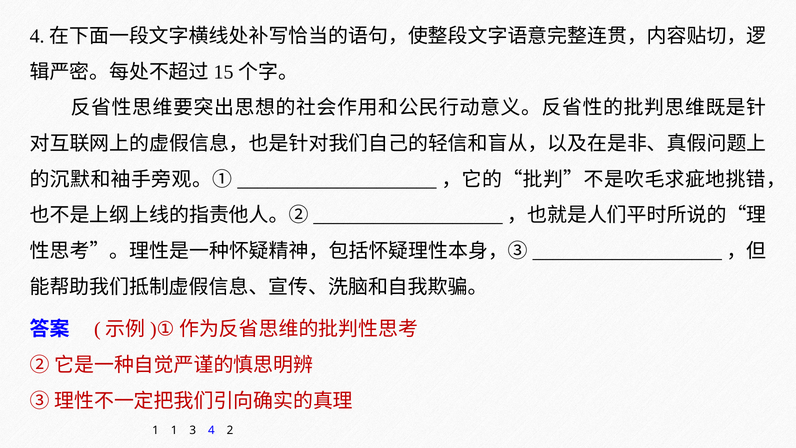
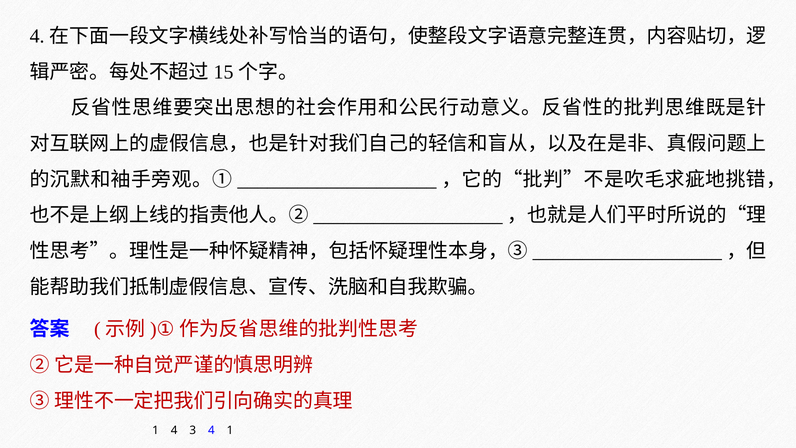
1 1: 1 -> 4
4 2: 2 -> 1
